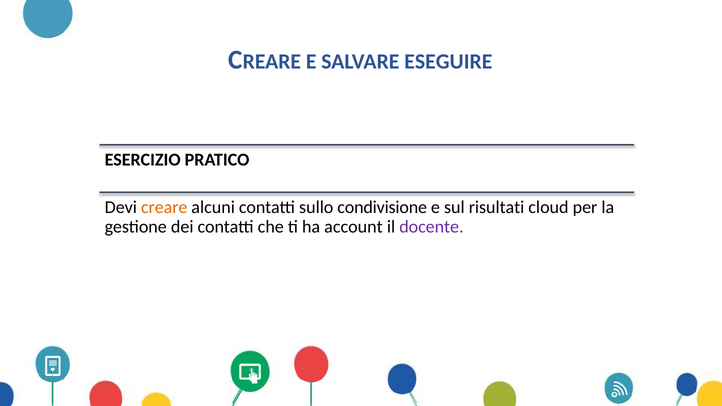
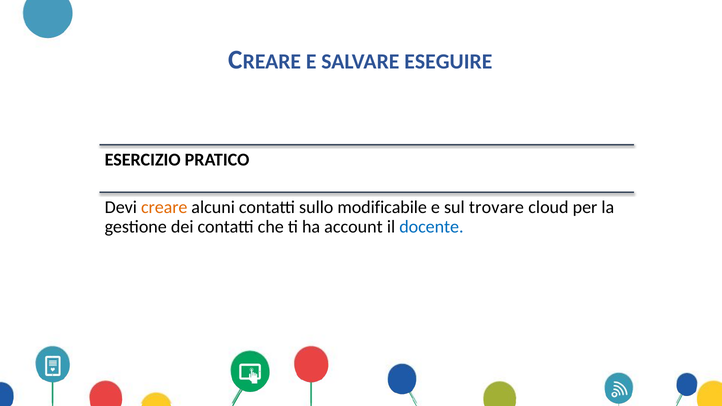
condivisione: condivisione -> modificabile
risultati: risultati -> trovare
docente colour: purple -> blue
